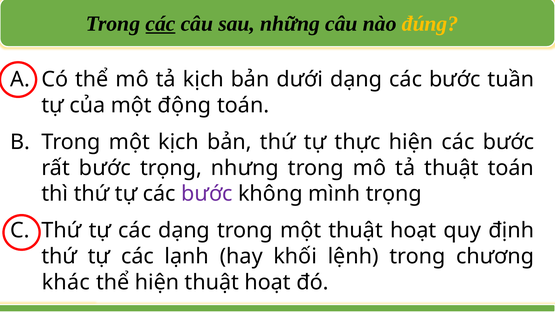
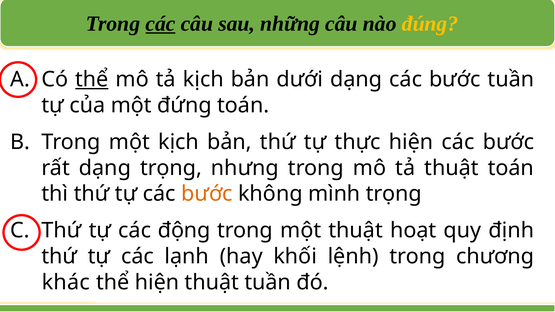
thể at (92, 79) underline: none -> present
động: động -> đứng
rất bước: bước -> dạng
bước at (207, 194) colour: purple -> orange
các dạng: dạng -> động
hoạt at (268, 282): hoạt -> tuần
